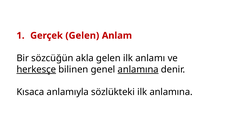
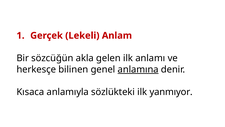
Gerçek Gelen: Gelen -> Lekeli
herkesçe underline: present -> none
ilk anlamına: anlamına -> yanmıyor
